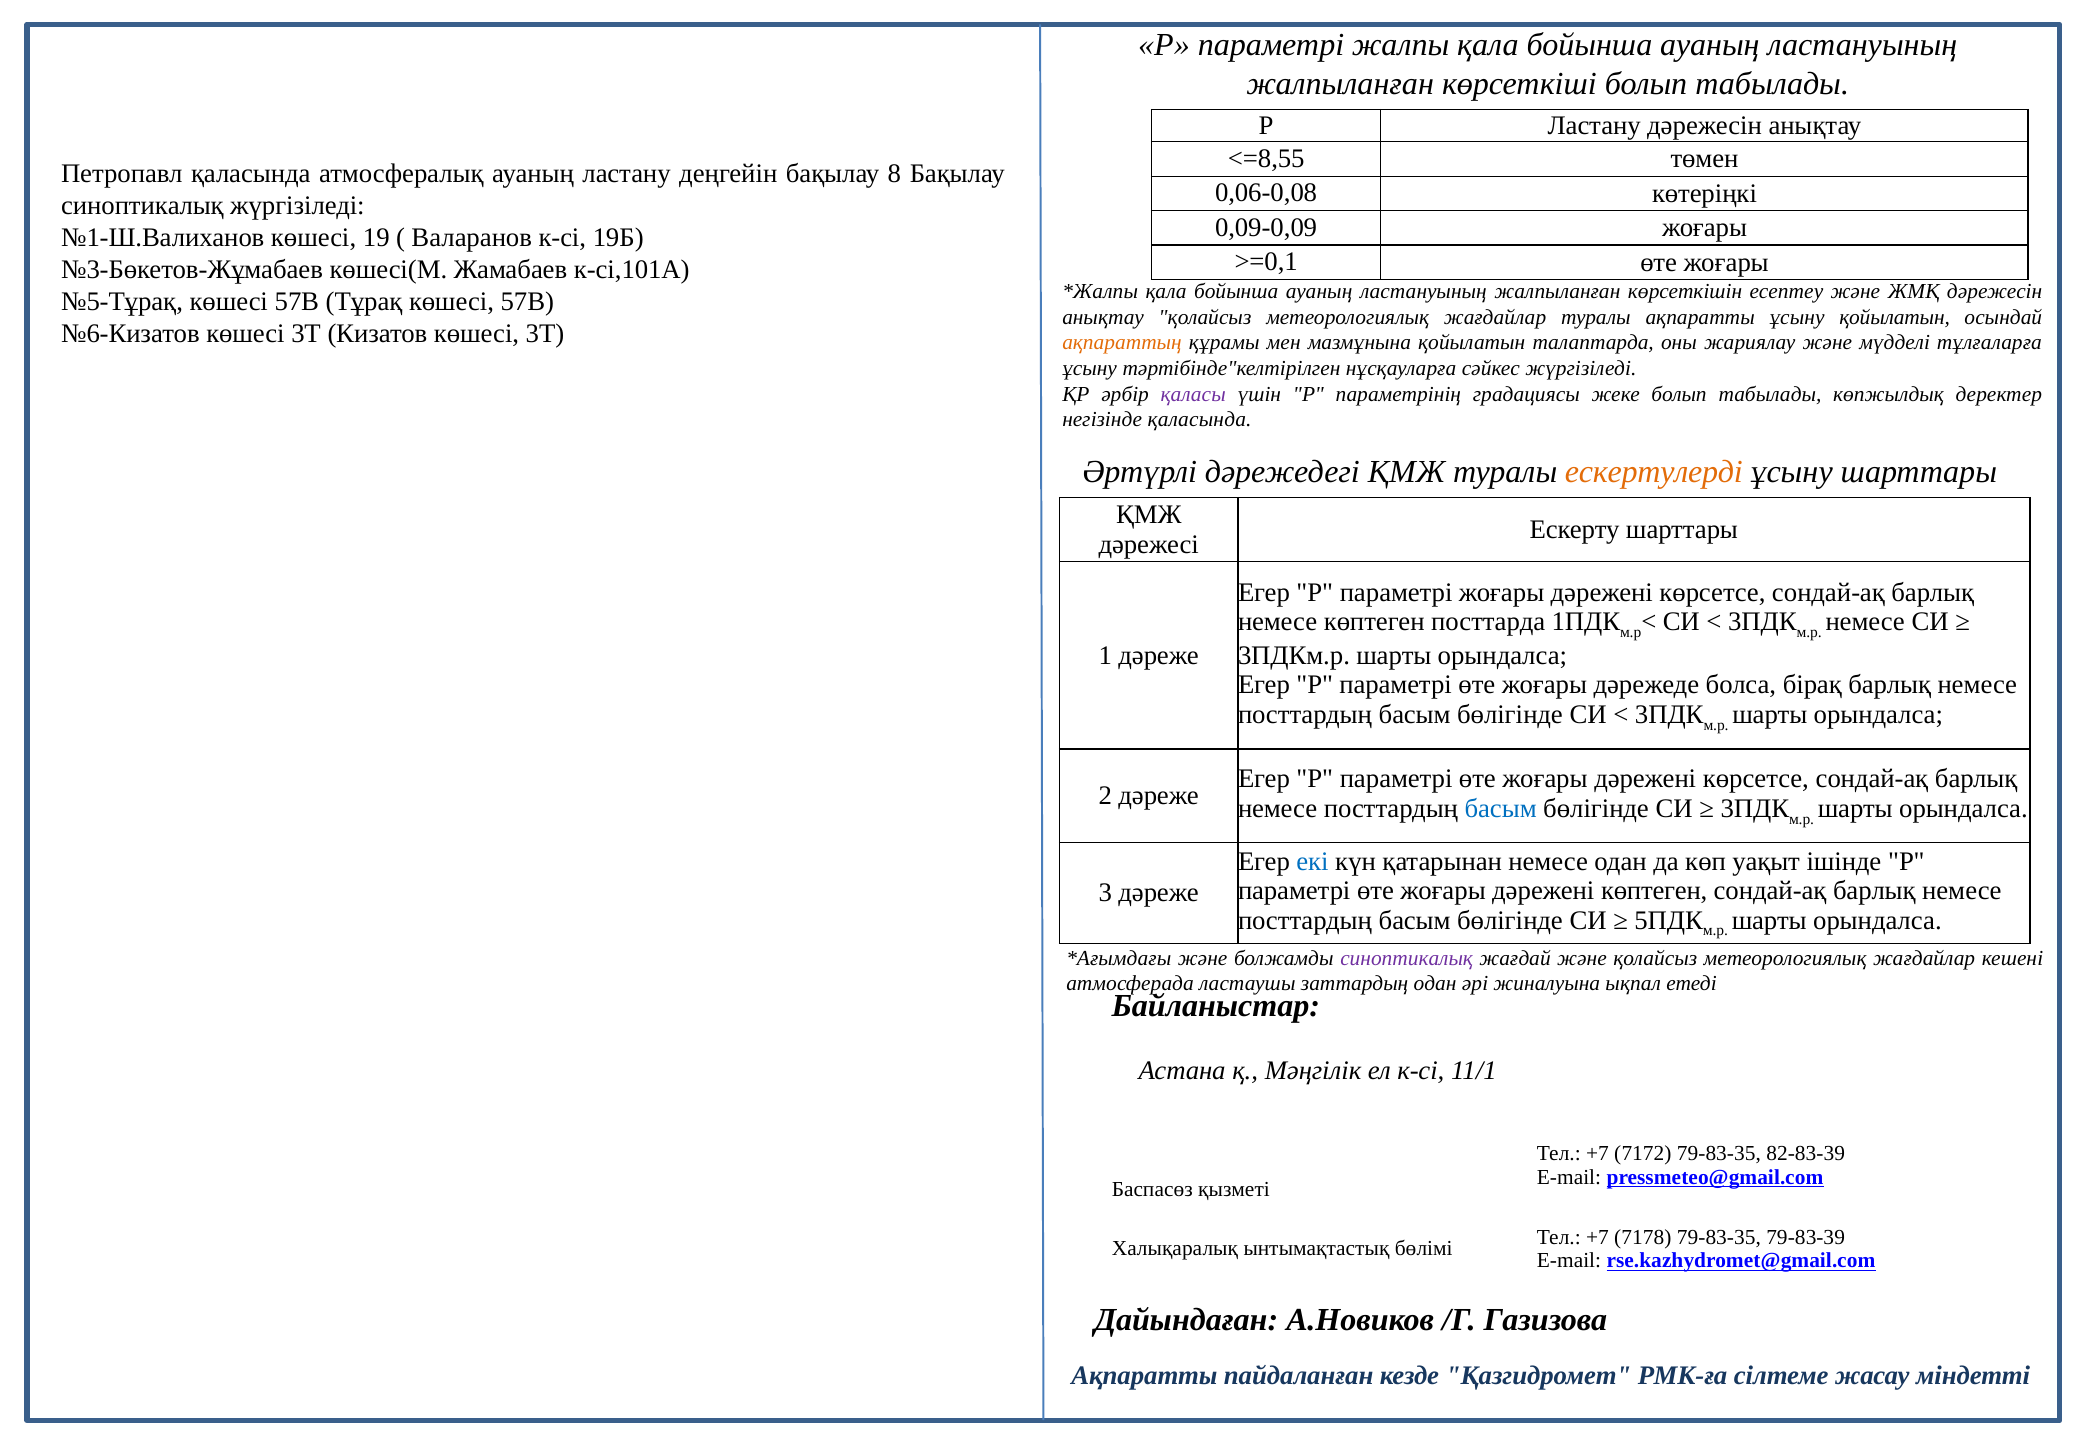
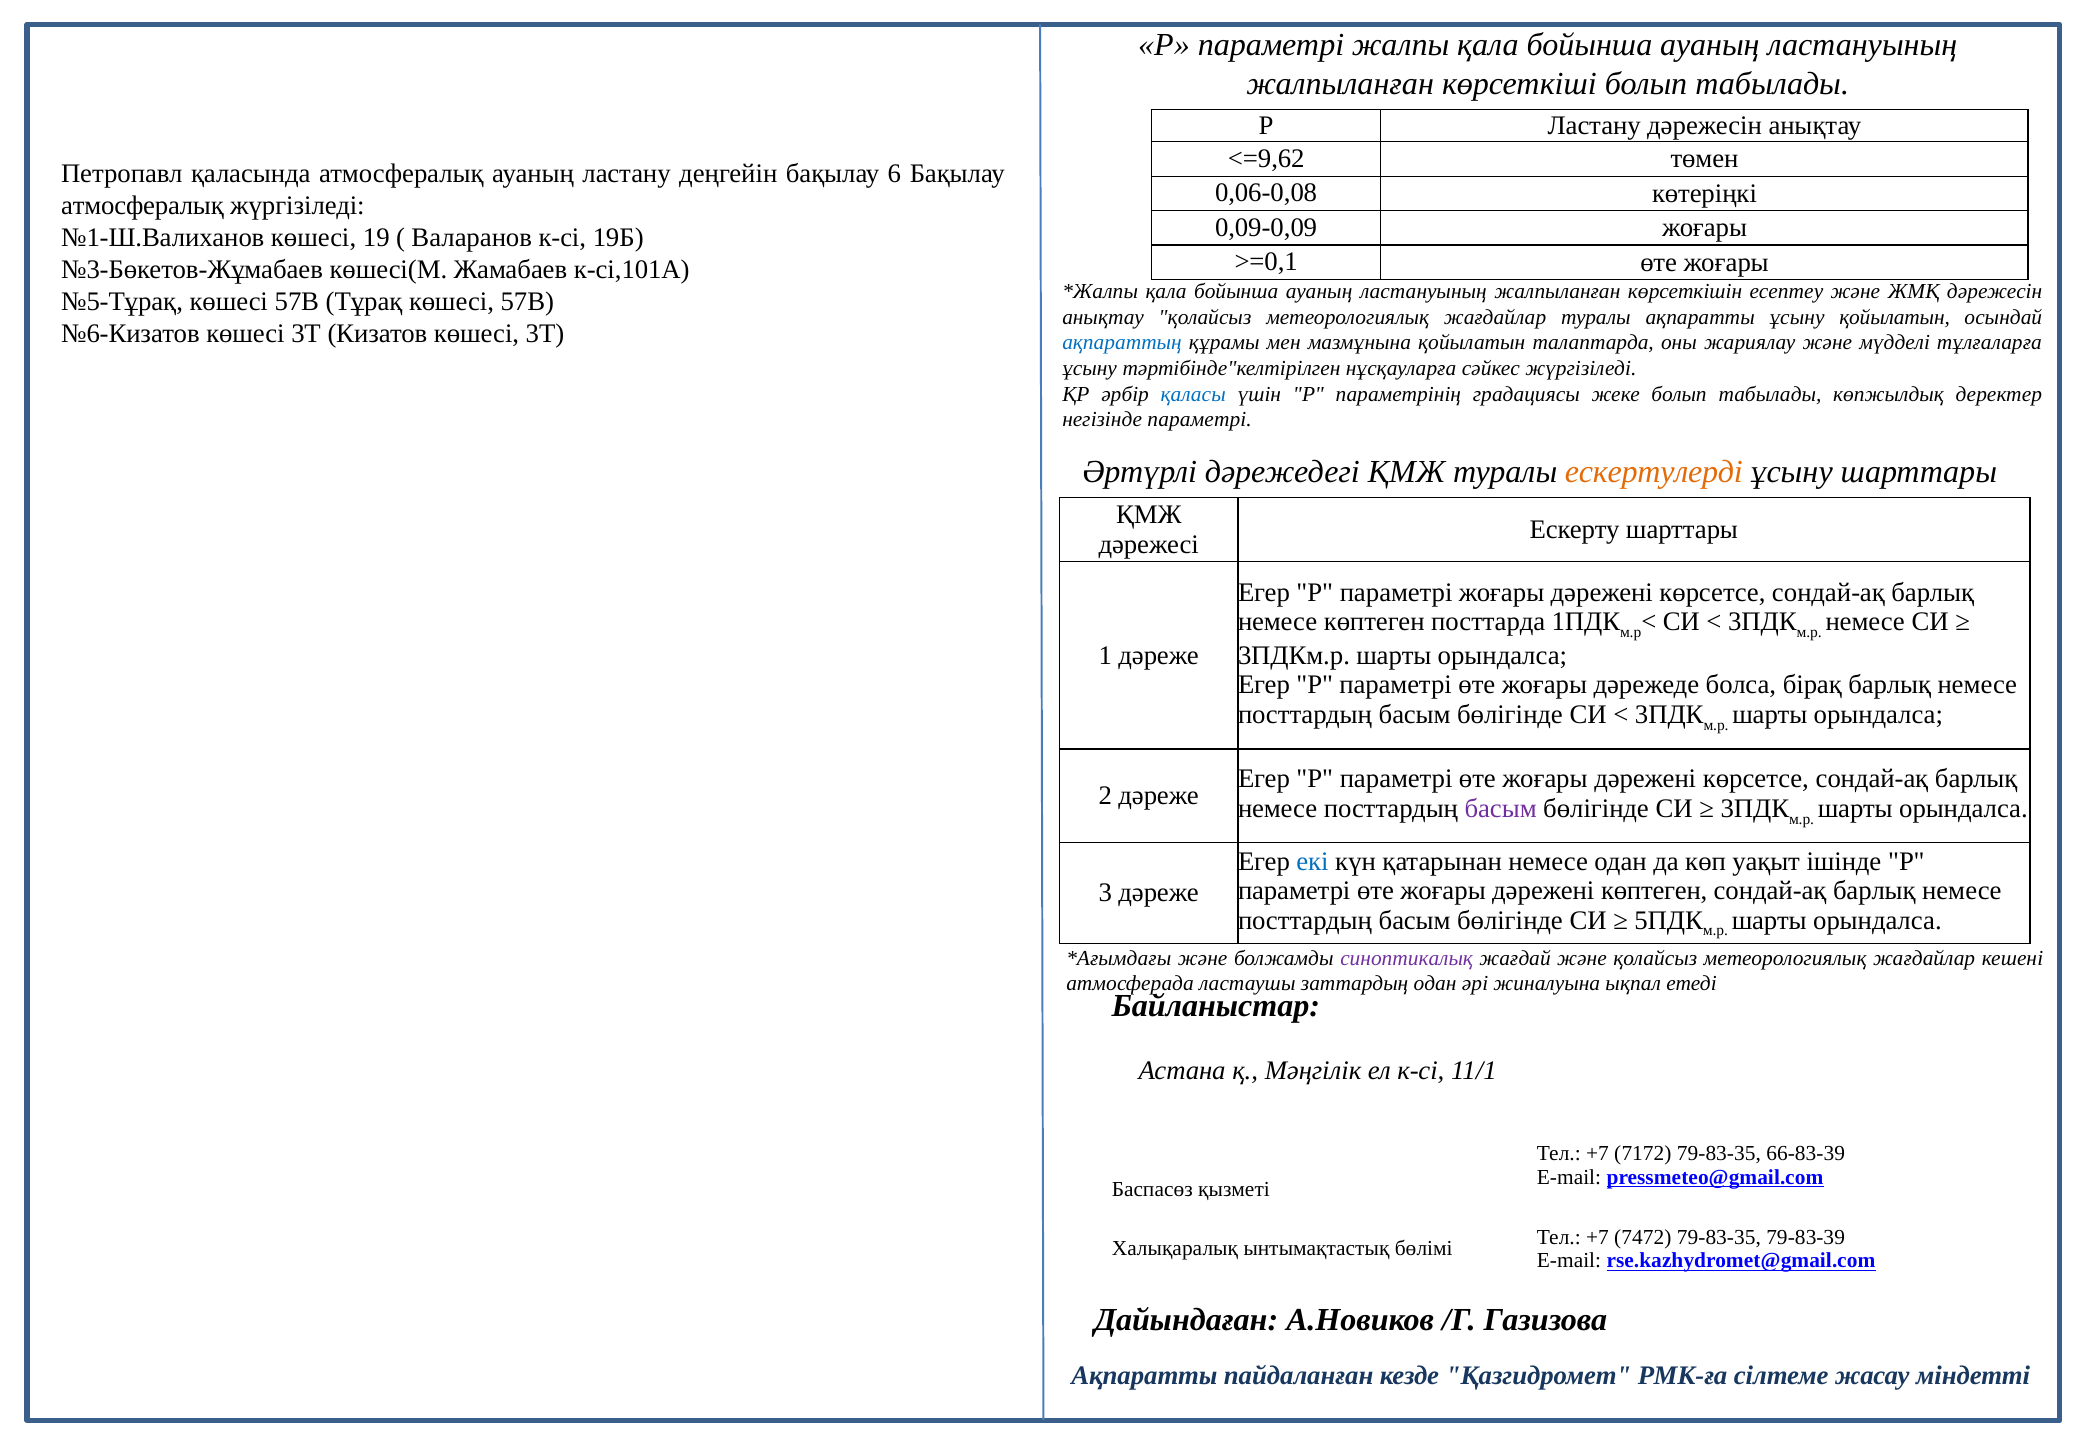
<=8,55: <=8,55 -> <=9,62
8: 8 -> 6
синоптикалық at (142, 205): синоптикалық -> атмосфералық
ақпараттың colour: orange -> blue
қаласы colour: purple -> blue
негізінде қаласында: қаласында -> параметрі
басым at (1501, 808) colour: blue -> purple
82-83-39: 82-83-39 -> 66-83-39
7178: 7178 -> 7472
